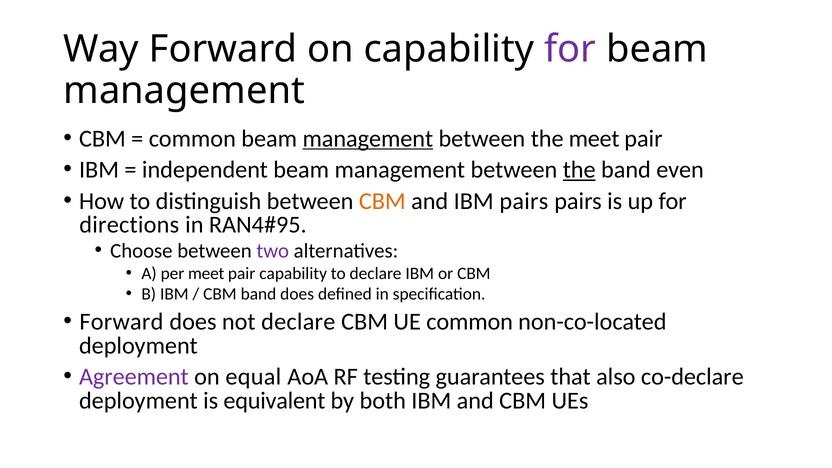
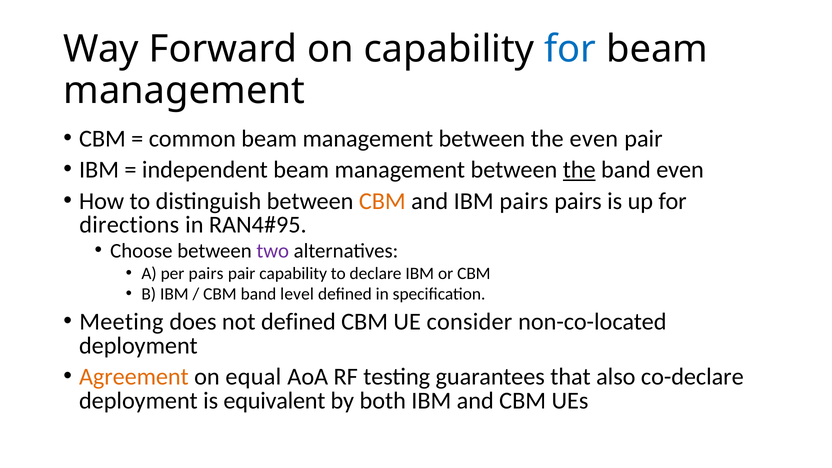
for at (570, 49) colour: purple -> blue
management at (368, 139) underline: present -> none
the meet: meet -> even
per meet: meet -> pairs
band does: does -> level
Forward at (121, 322): Forward -> Meeting
not declare: declare -> defined
UE common: common -> consider
Agreement colour: purple -> orange
